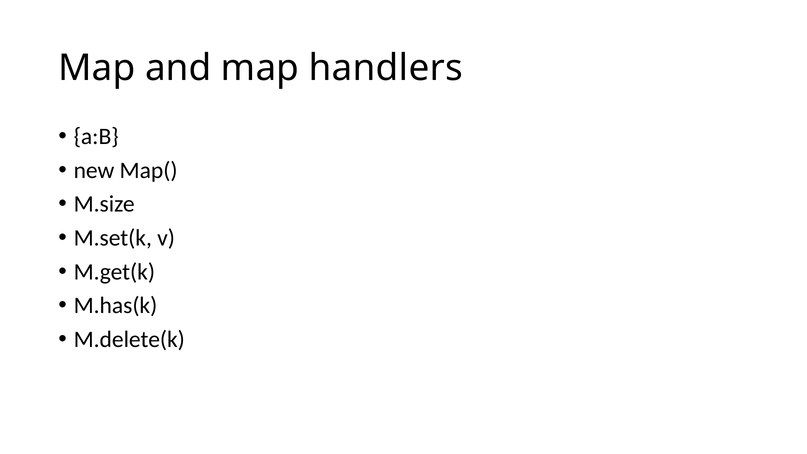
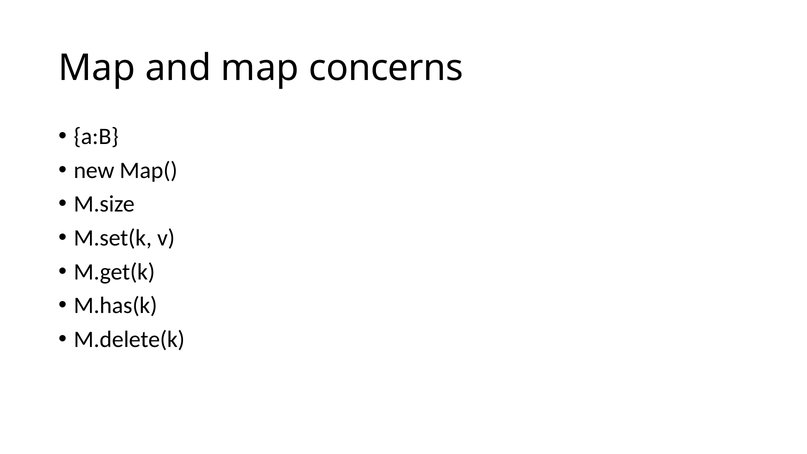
handlers: handlers -> concerns
